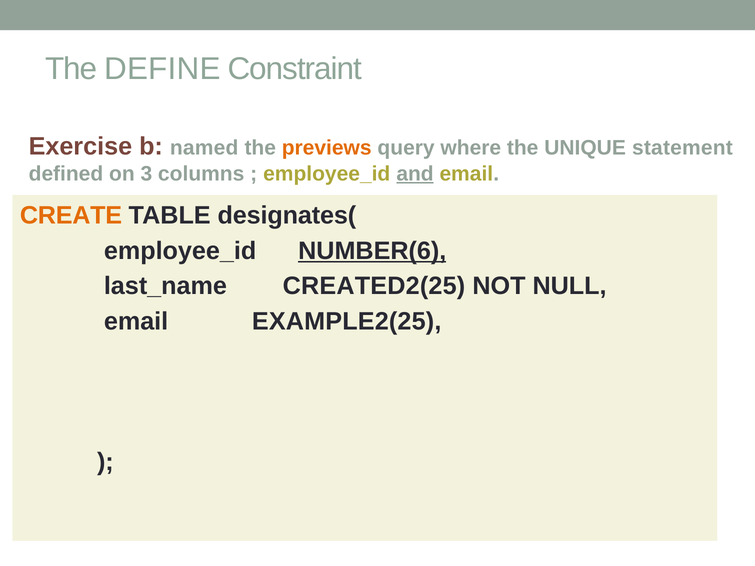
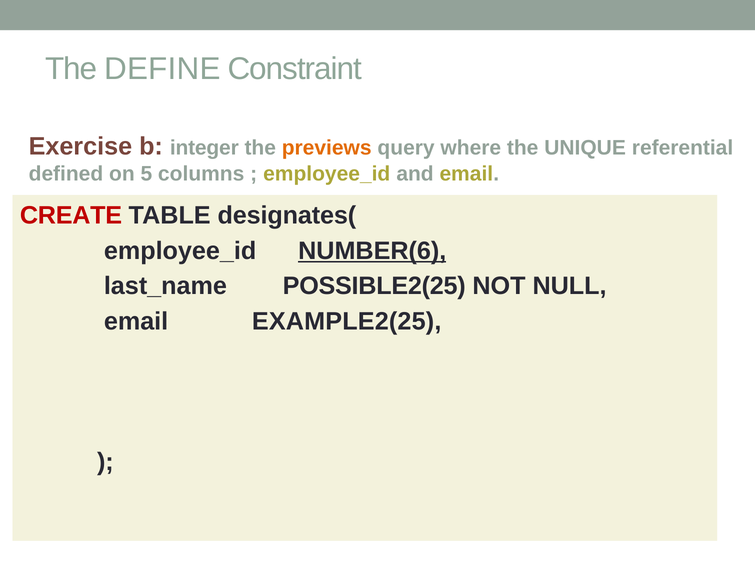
named: named -> integer
statement: statement -> referential
3: 3 -> 5
and underline: present -> none
CREATE colour: orange -> red
CREATED2(25: CREATED2(25 -> POSSIBLE2(25
